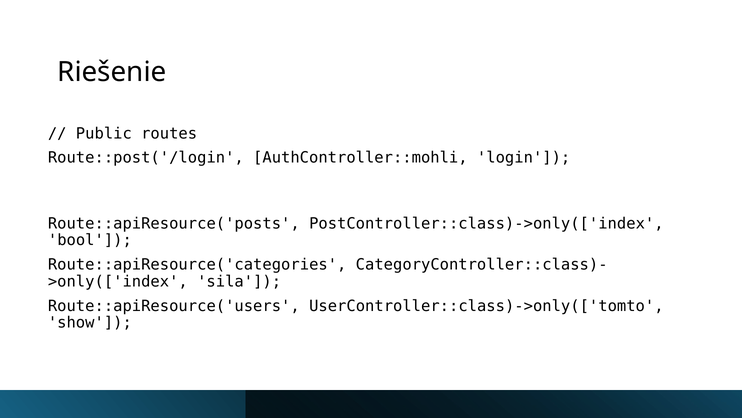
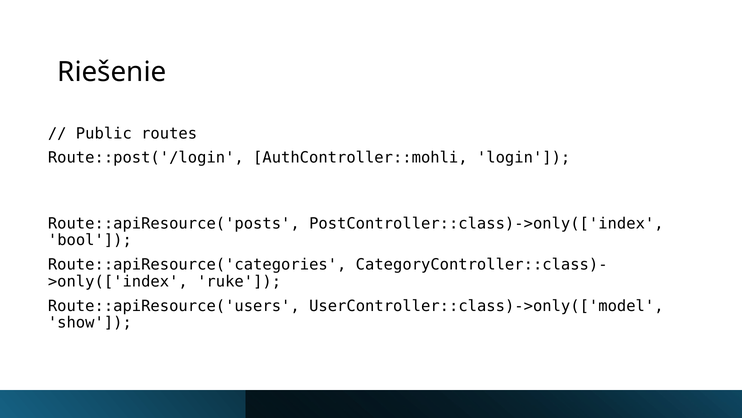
sila: sila -> ruke
UserController::class)->only(['tomto: UserController::class)->only(['tomto -> UserController::class)->only(['model
